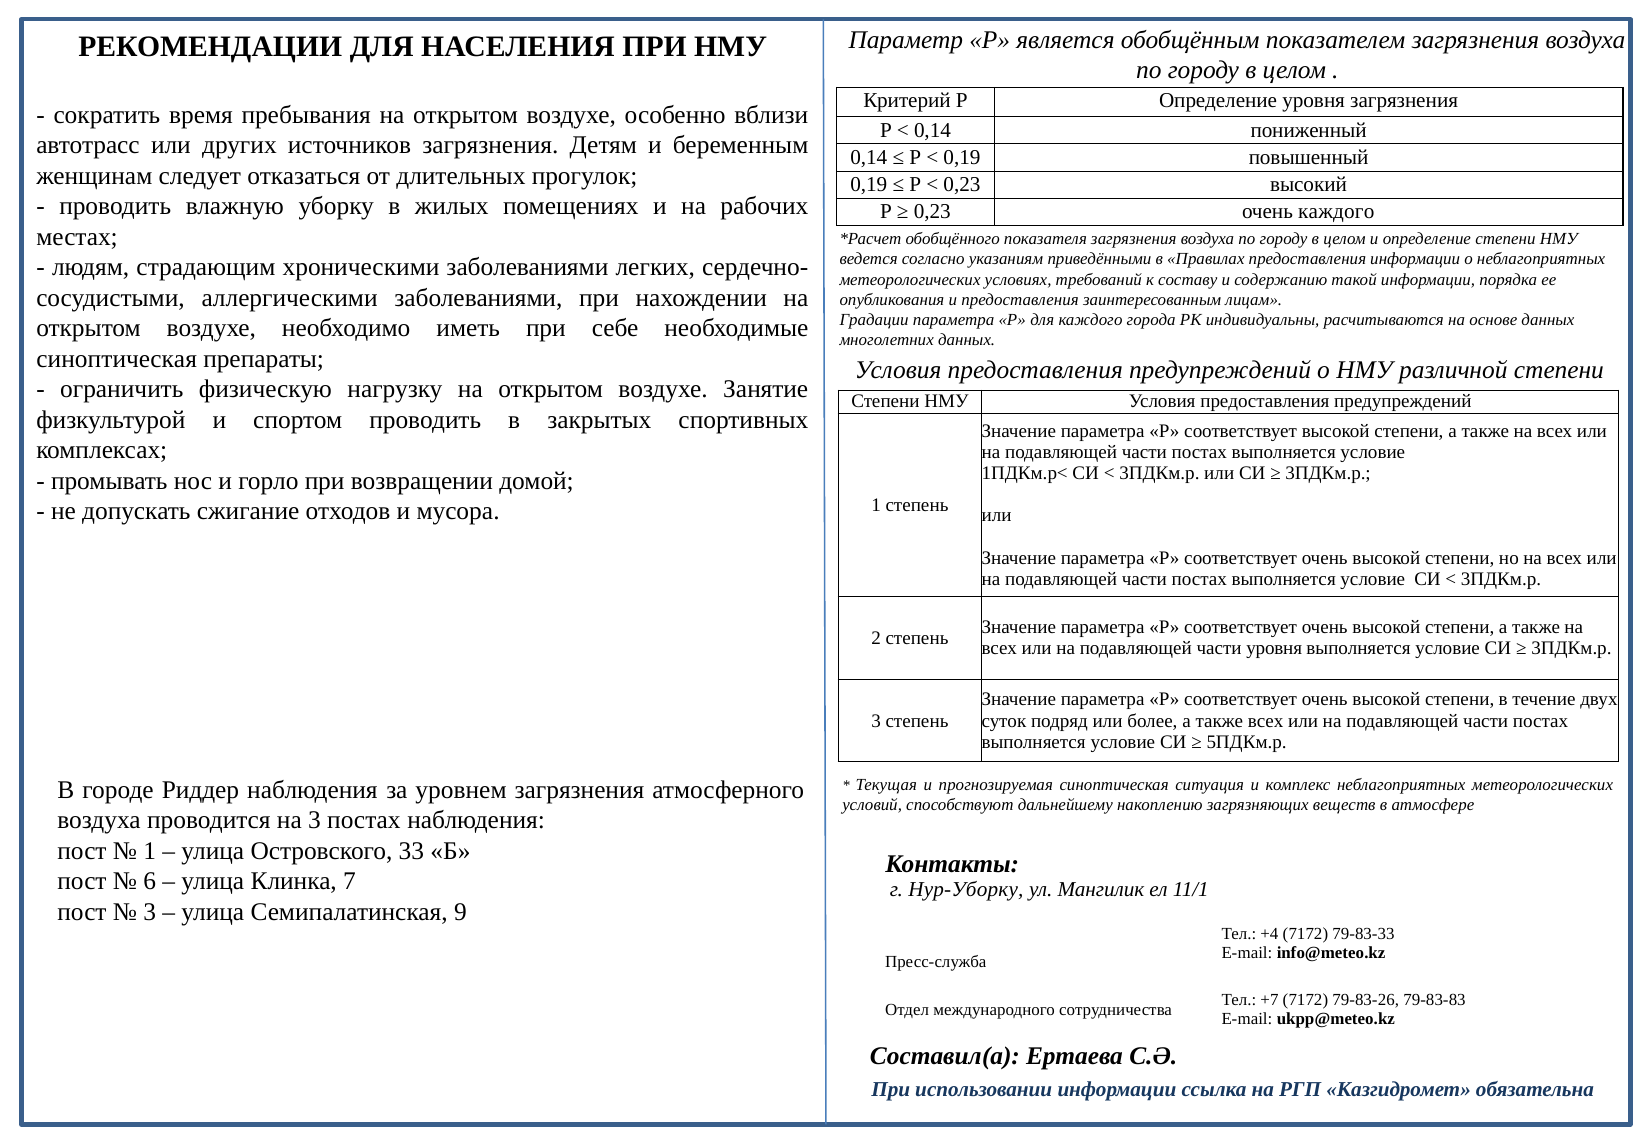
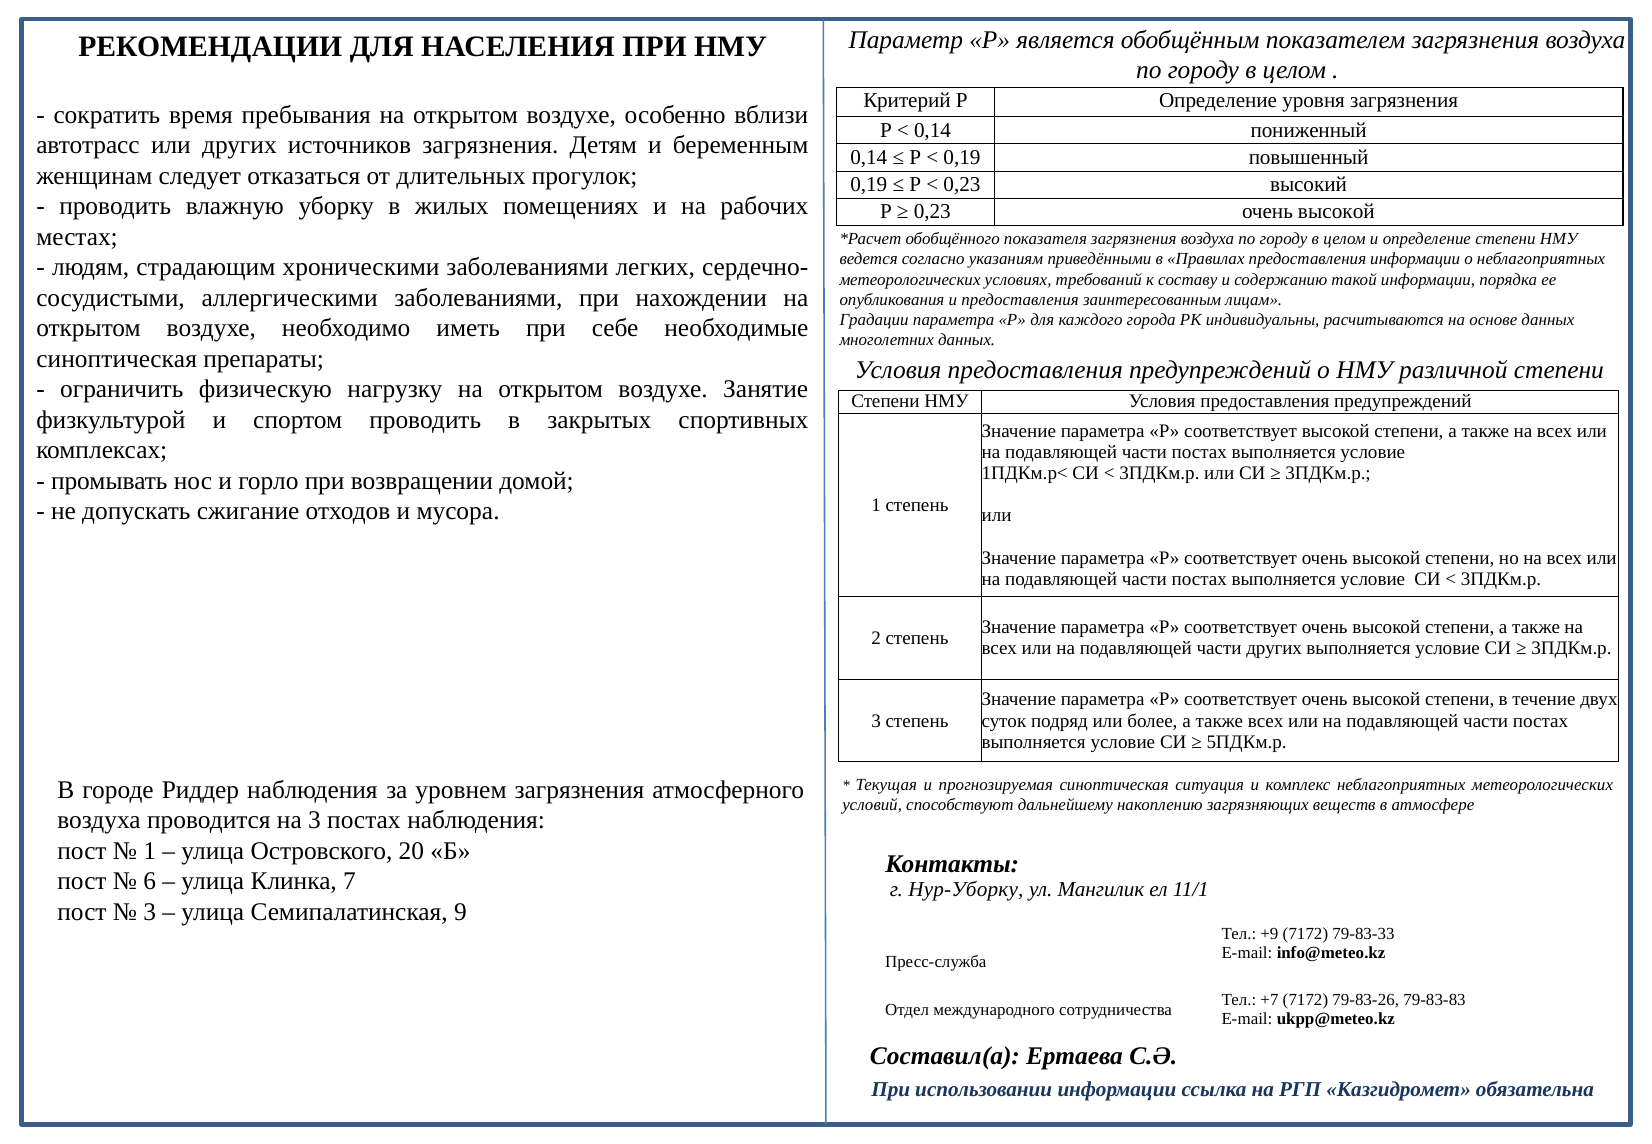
0,23 очень каждого: каждого -> высокой
части уровня: уровня -> других
33: 33 -> 20
+4: +4 -> +9
